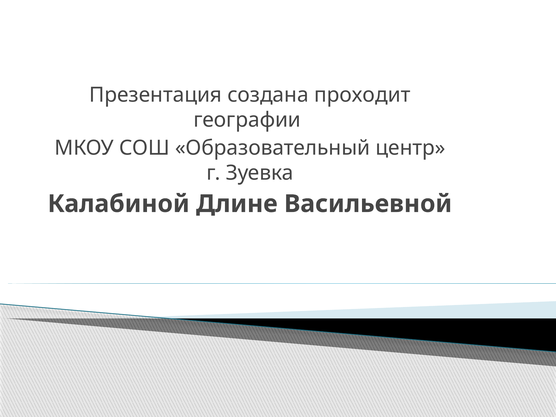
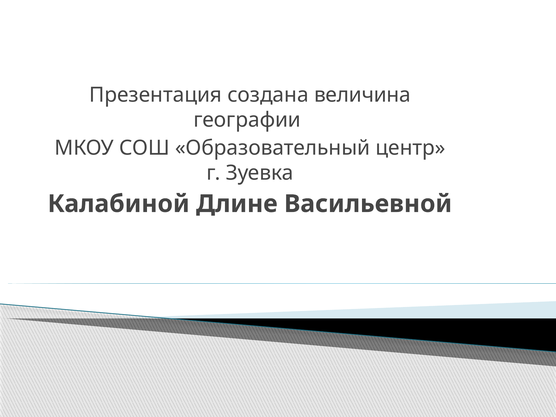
проходит: проходит -> величина
